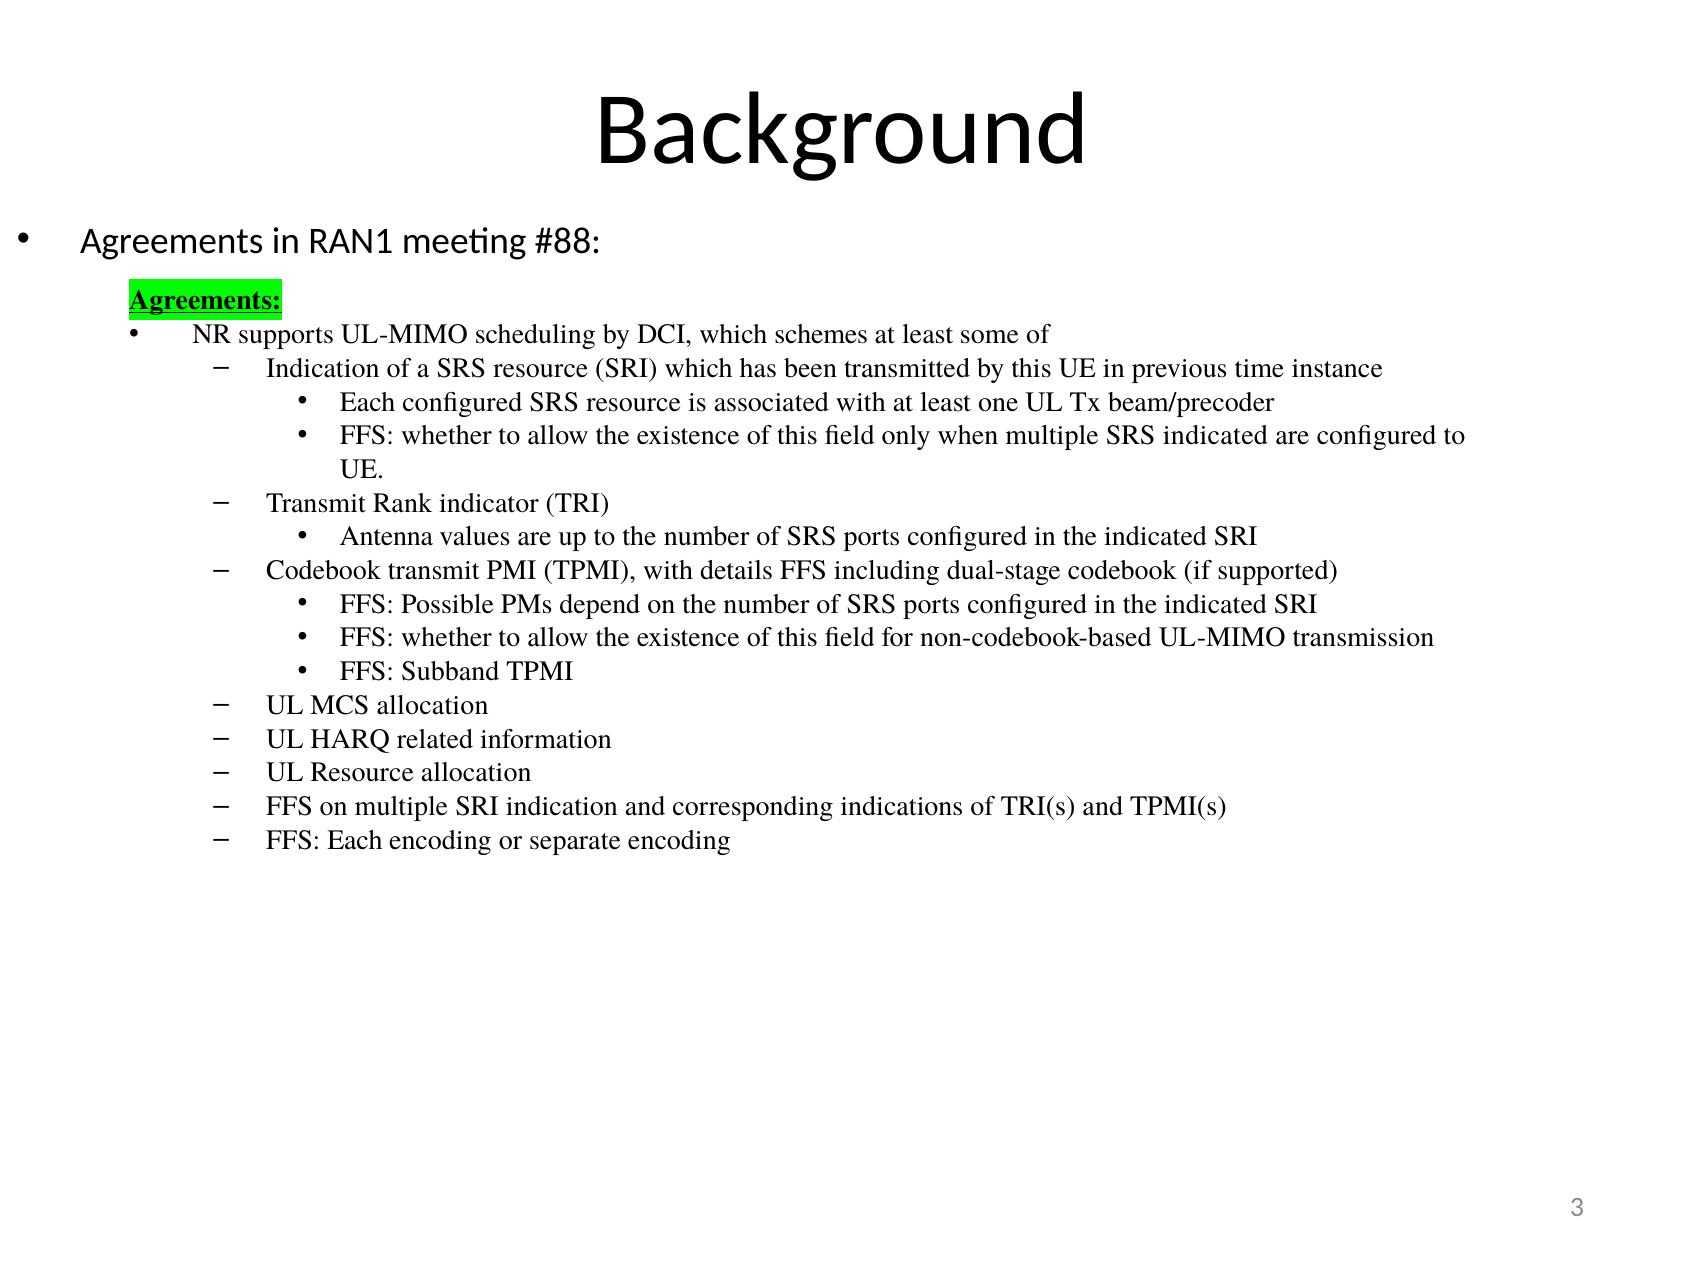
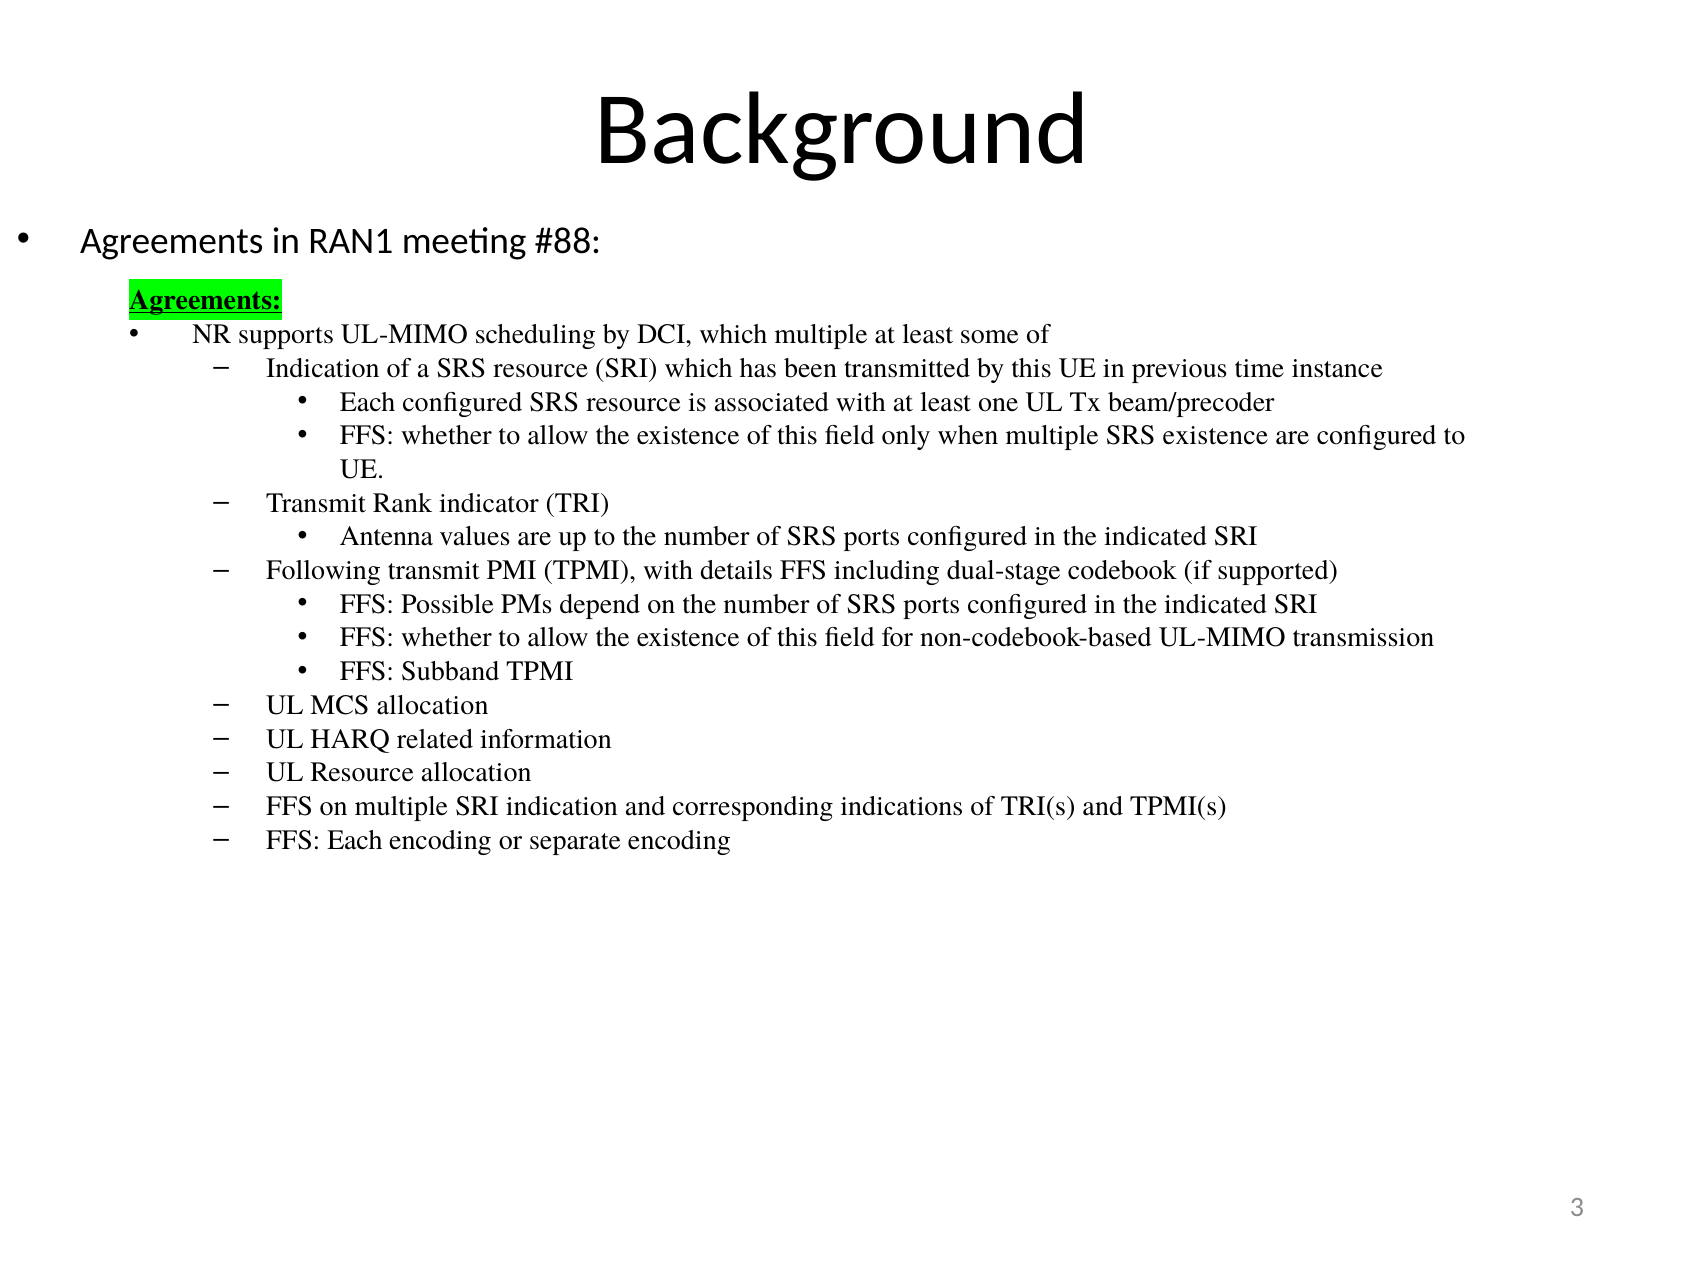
which schemes: schemes -> multiple
SRS indicated: indicated -> existence
Codebook at (324, 570): Codebook -> Following
